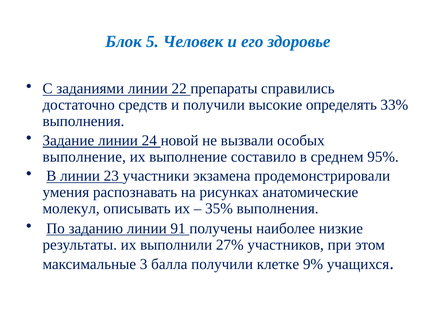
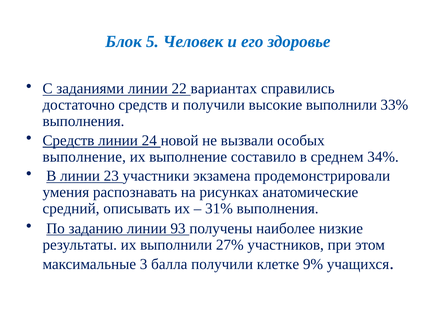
препараты: препараты -> вариантах
высокие определять: определять -> выполнили
Задание at (68, 140): Задание -> Средств
95%: 95% -> 34%
молекул: молекул -> средний
35%: 35% -> 31%
91: 91 -> 93
